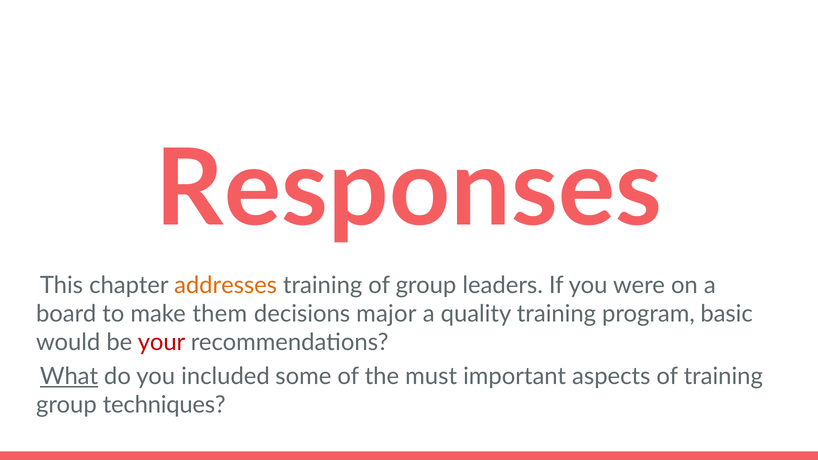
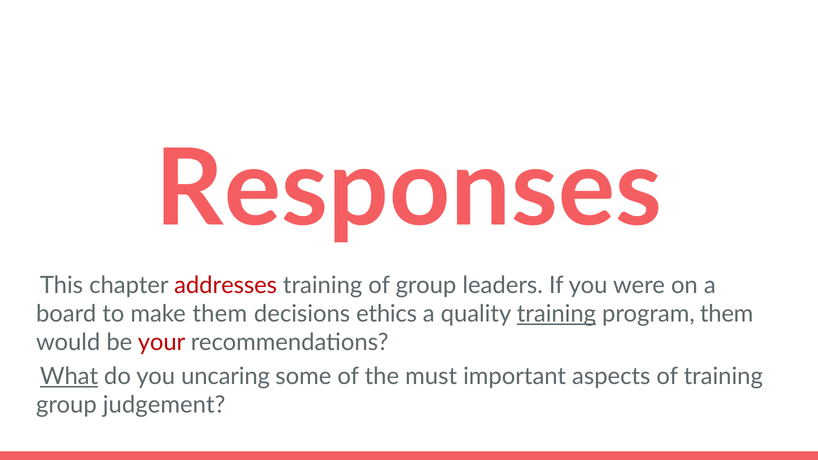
addresses colour: orange -> red
major: major -> ethics
training at (556, 314) underline: none -> present
program basic: basic -> them
included: included -> uncaring
techniques: techniques -> judgement
